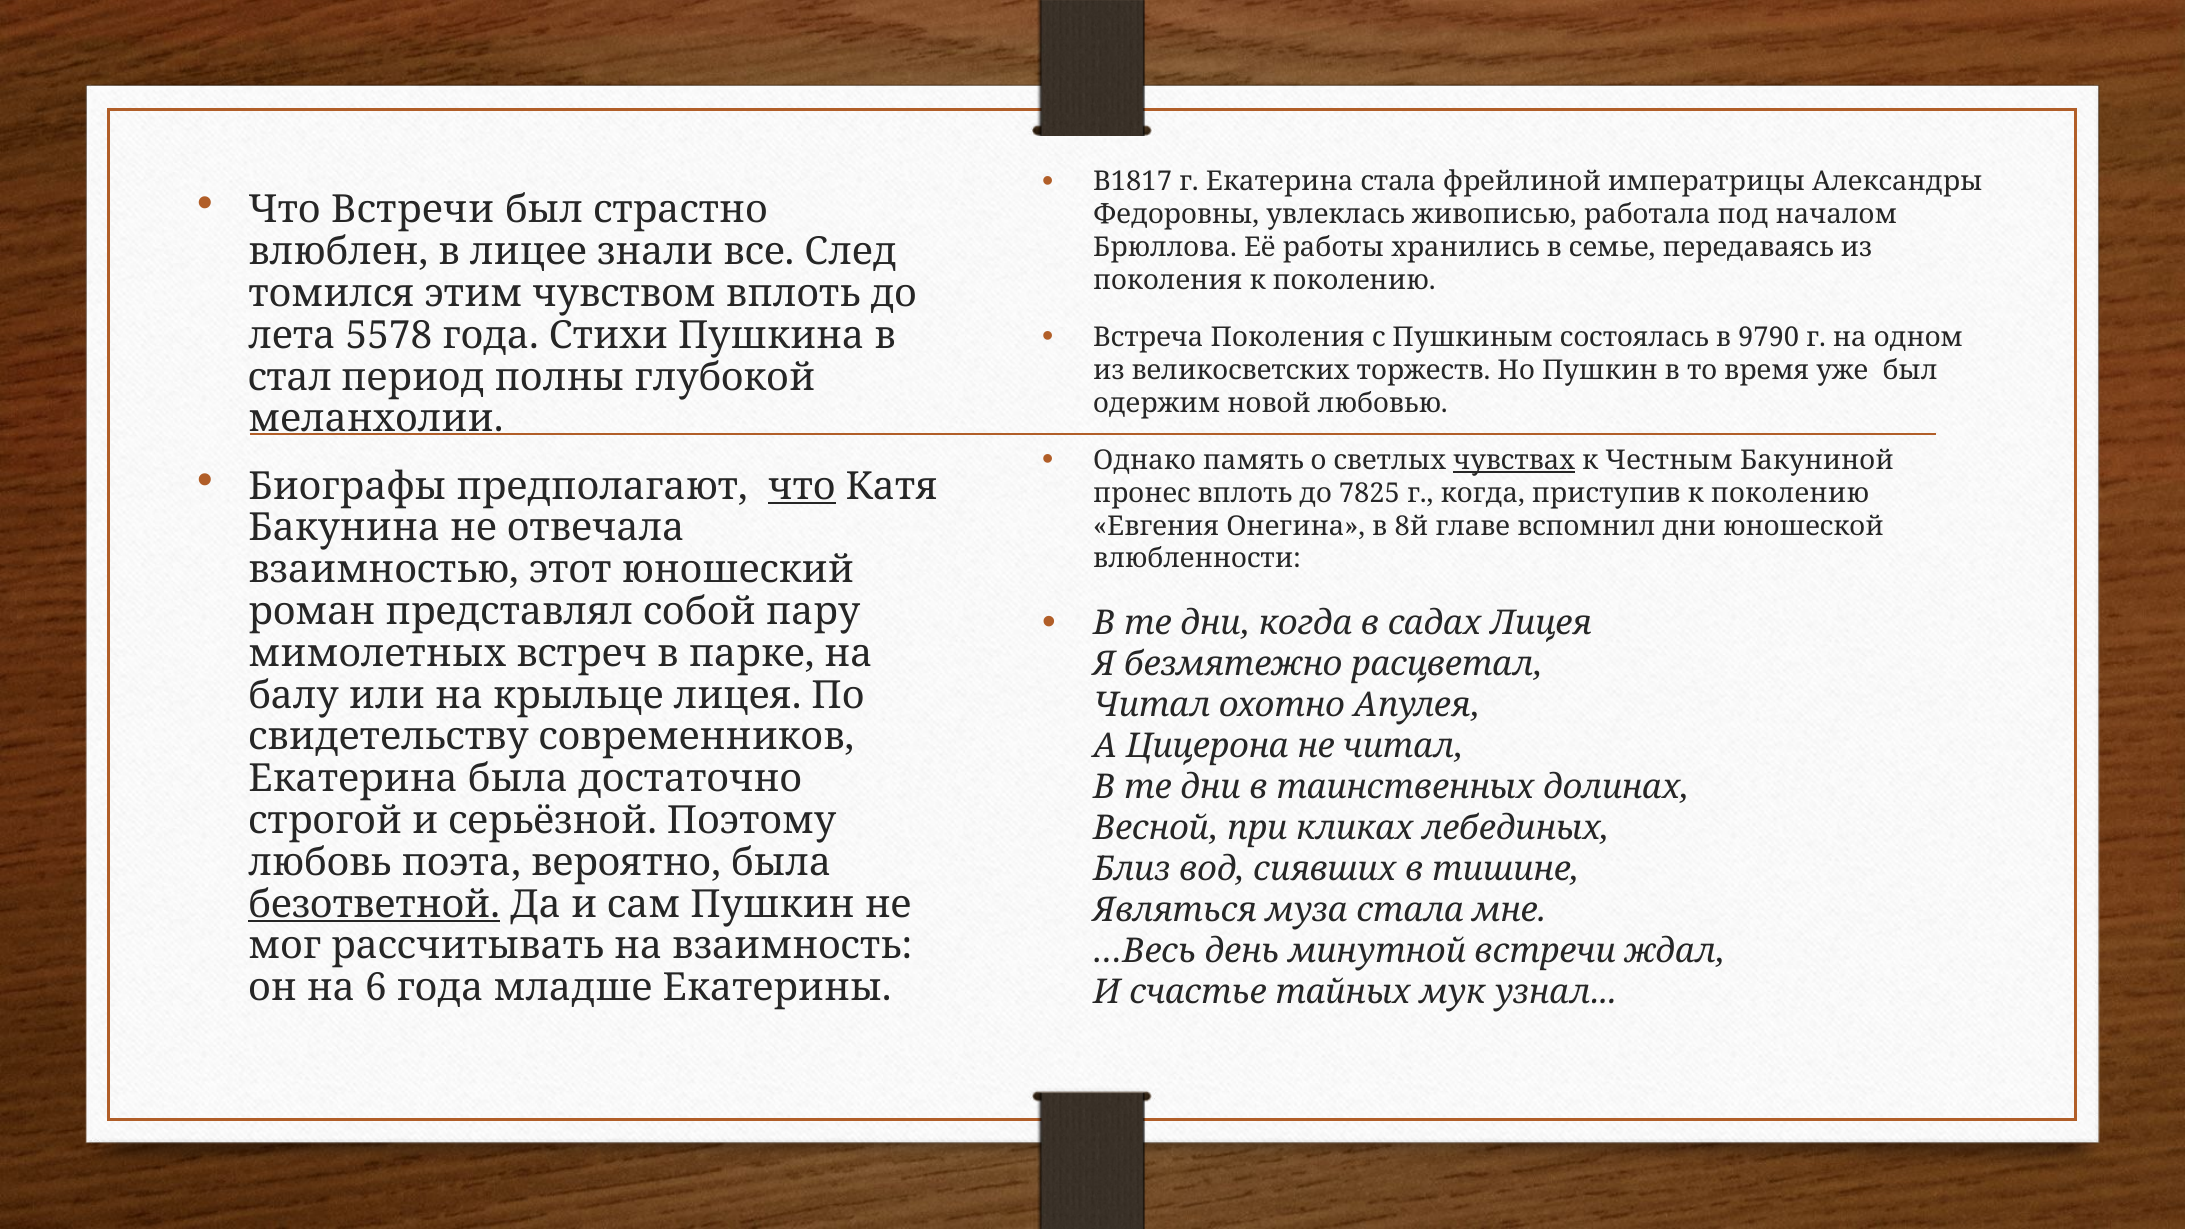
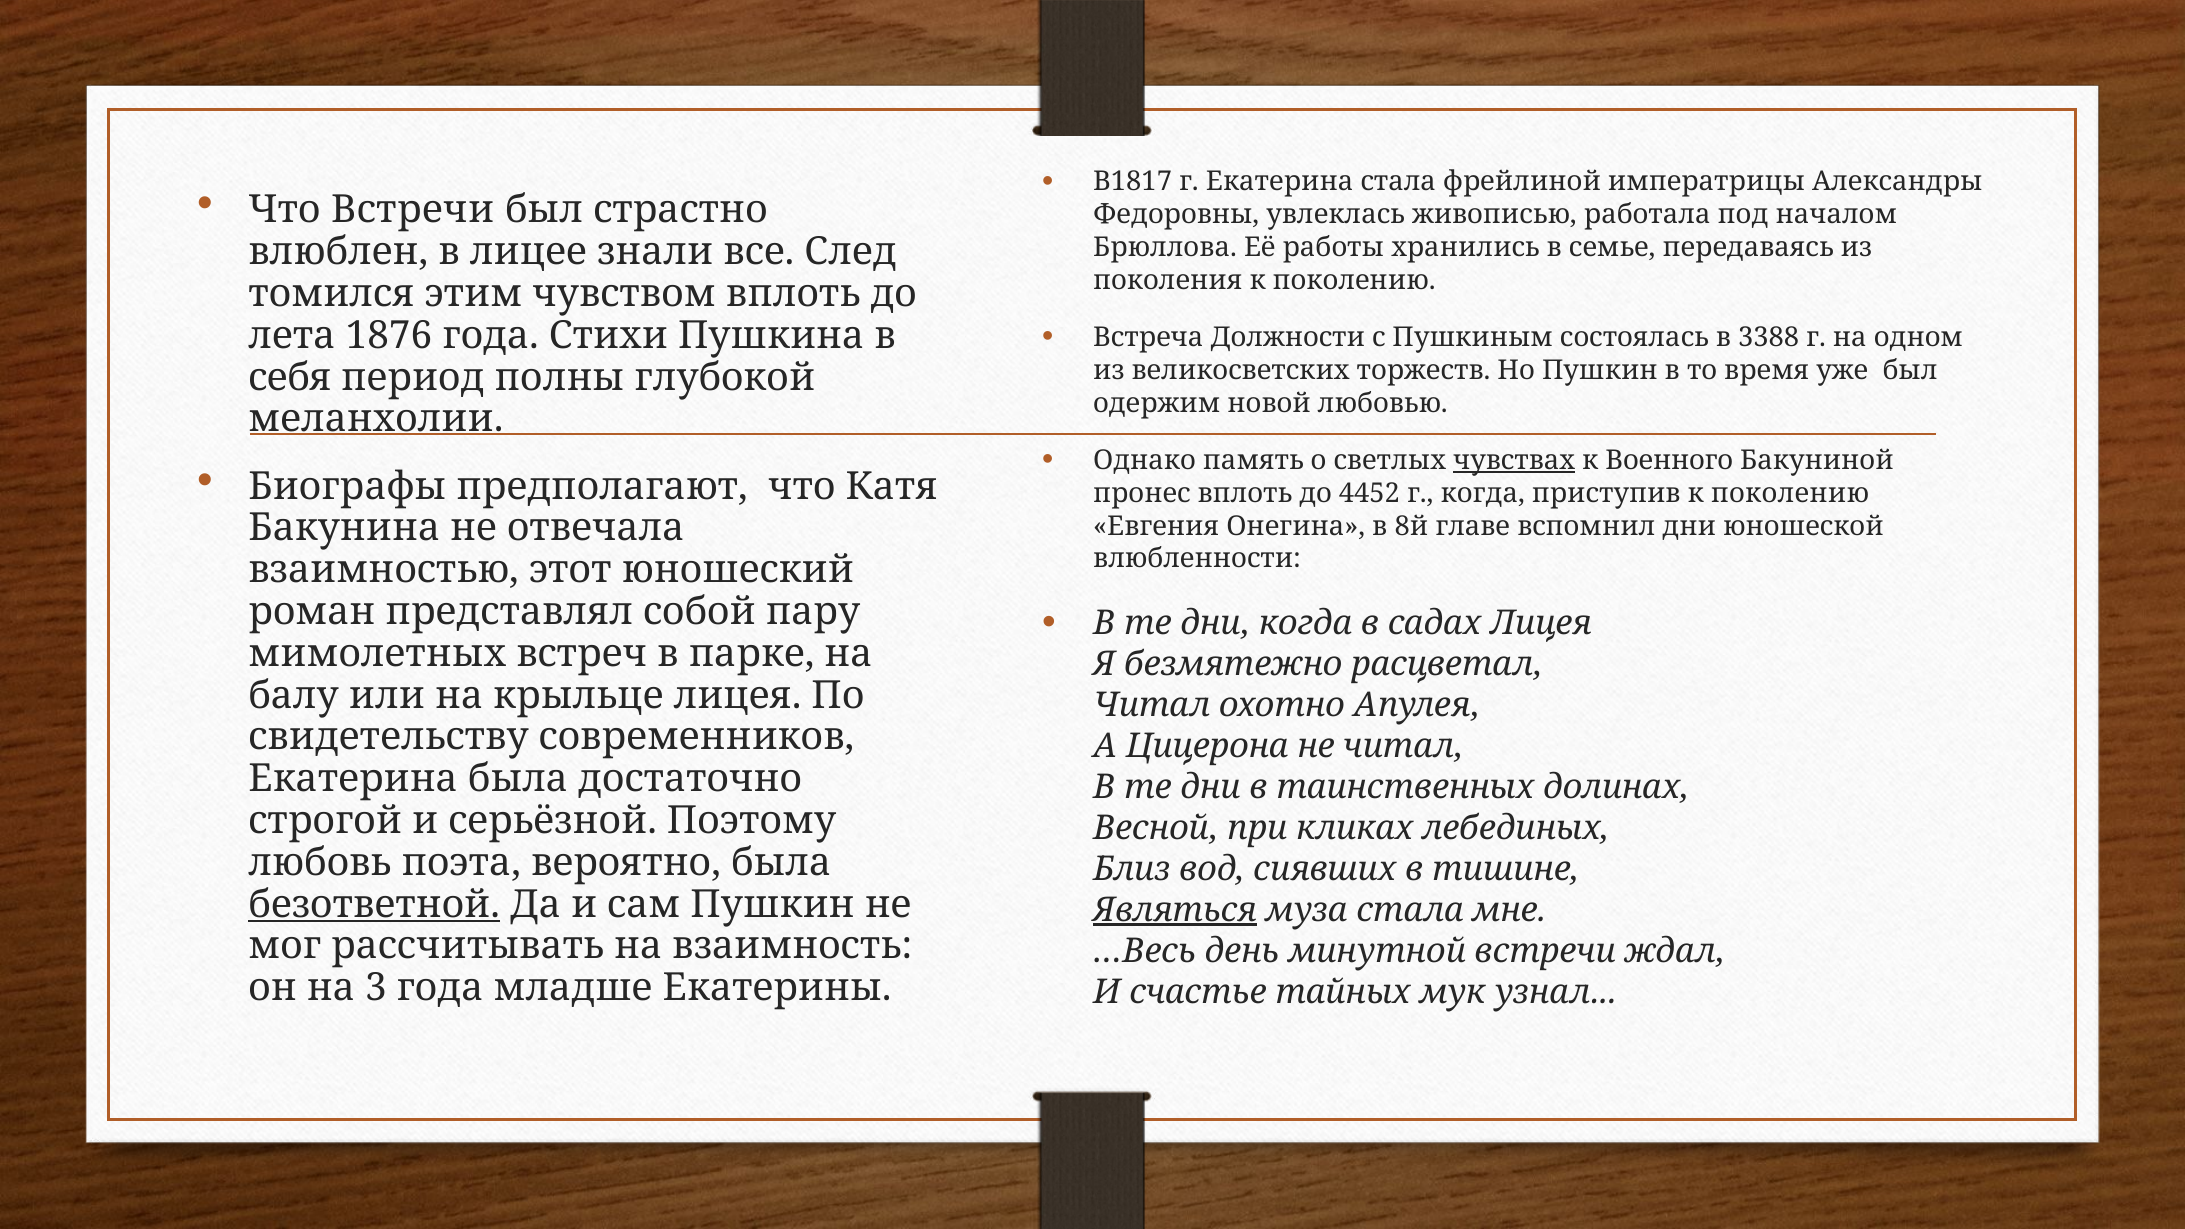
Встреча Поколения: Поколения -> Должности
9790: 9790 -> 3388
5578: 5578 -> 1876
стал: стал -> себя
Честным: Честным -> Военного
что at (802, 486) underline: present -> none
7825: 7825 -> 4452
Являться underline: none -> present
6: 6 -> 3
